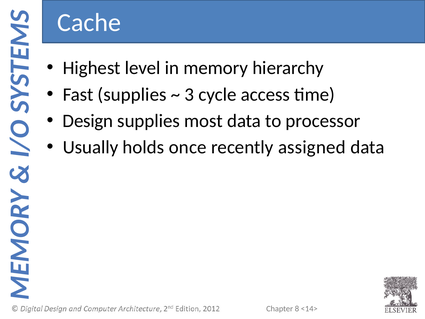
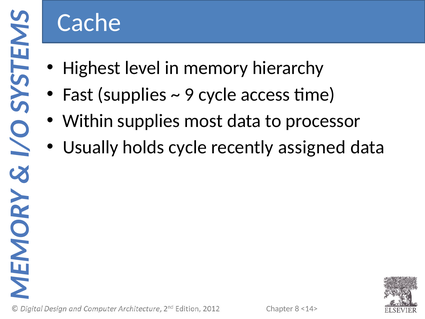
3: 3 -> 9
Design: Design -> Within
holds once: once -> cycle
